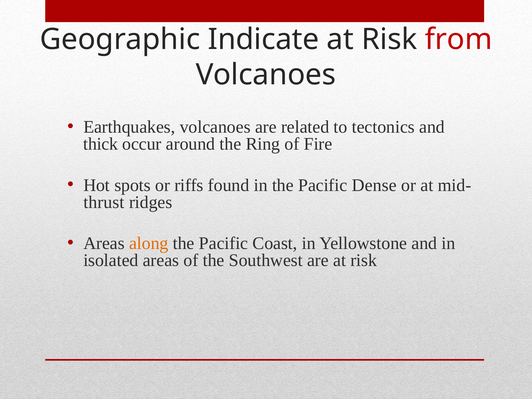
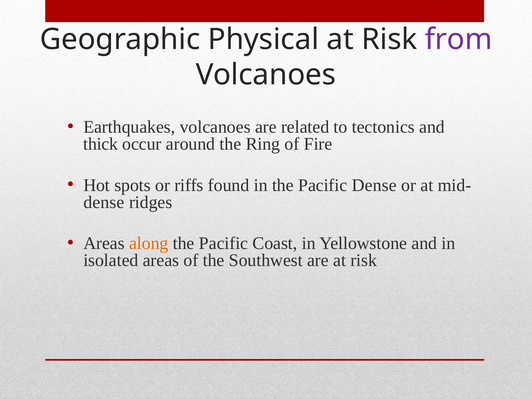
Indicate: Indicate -> Physical
from colour: red -> purple
thrust at (104, 202): thrust -> dense
